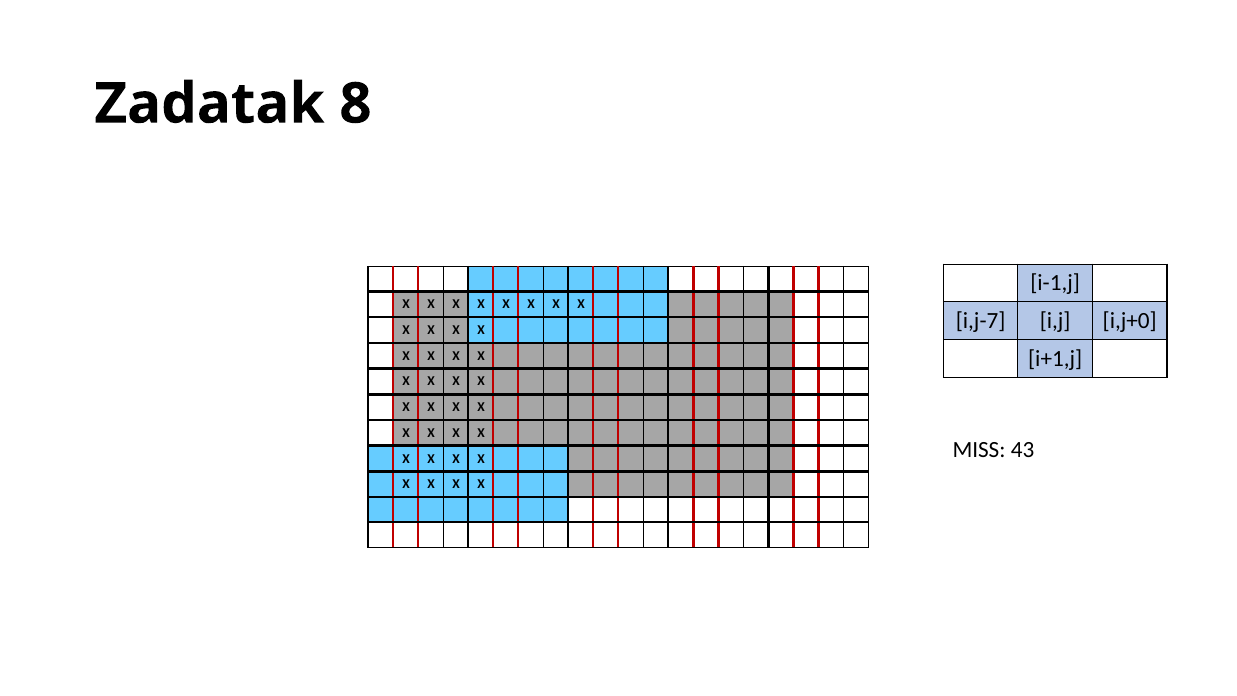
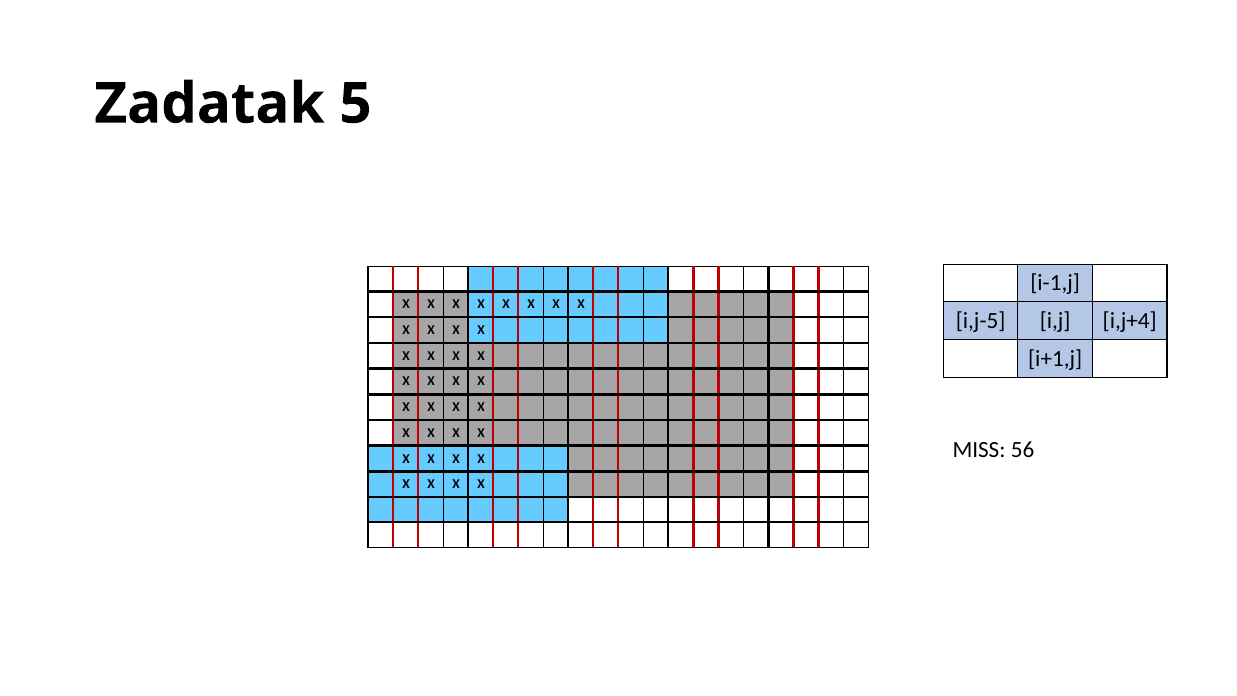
8: 8 -> 5
i,j-7: i,j-7 -> i,j-5
i,j+0: i,j+0 -> i,j+4
43: 43 -> 56
